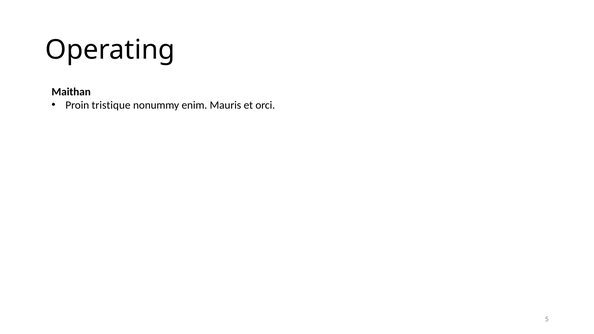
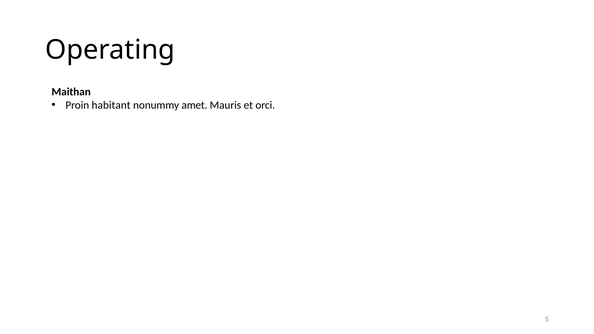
tristique: tristique -> habitant
enim: enim -> amet
